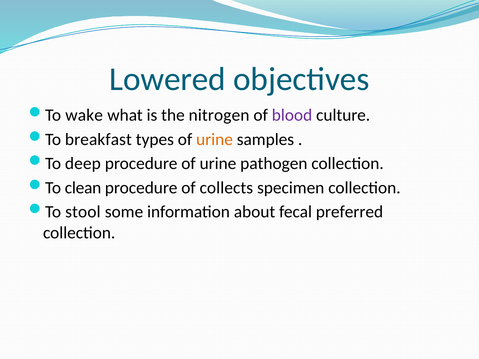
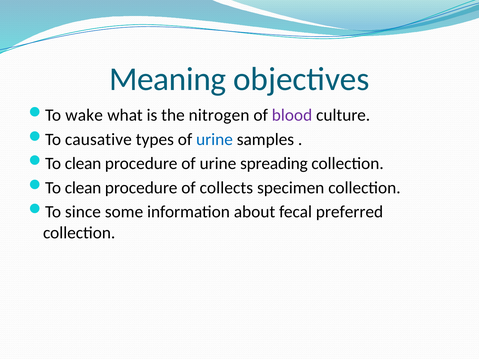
Lowered: Lowered -> Meaning
breakfast: breakfast -> causative
urine at (215, 140) colour: orange -> blue
deep at (83, 164): deep -> clean
pathogen: pathogen -> spreading
stool: stool -> since
